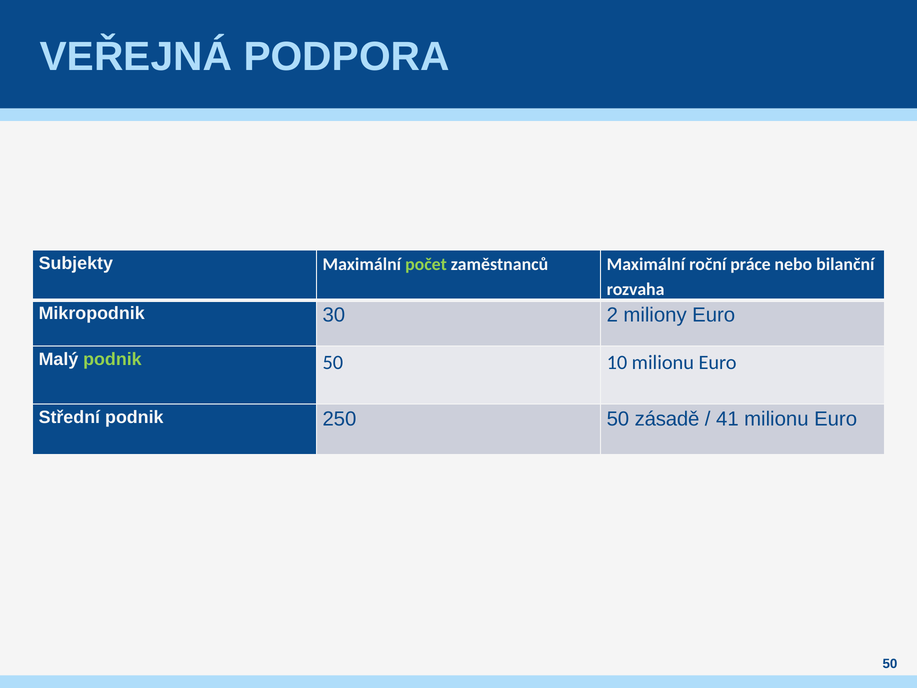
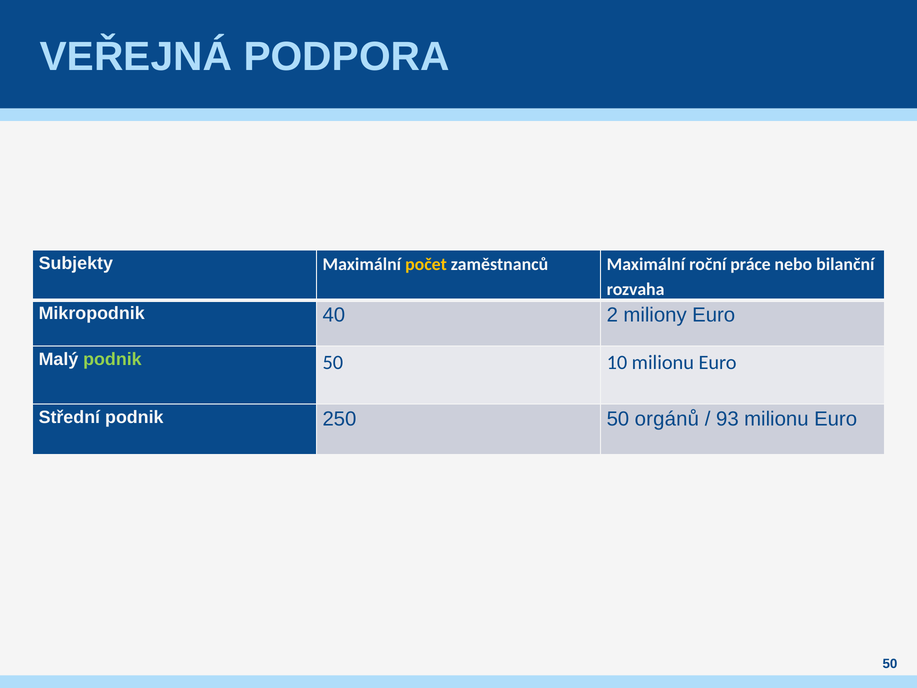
počet colour: light green -> yellow
30: 30 -> 40
zásadě: zásadě -> orgánů
41: 41 -> 93
